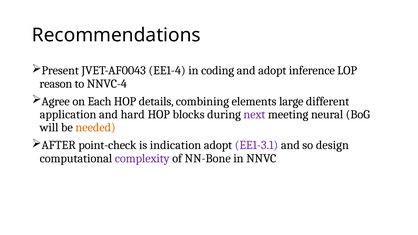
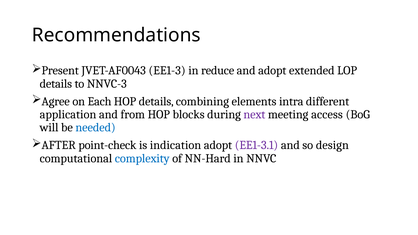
EE1-4: EE1-4 -> EE1-3
coding: coding -> reduce
inference: inference -> extended
reason at (56, 84): reason -> details
NNVC-4: NNVC-4 -> NNVC-3
large: large -> intra
hard: hard -> from
neural: neural -> access
needed colour: orange -> blue
complexity colour: purple -> blue
NN-Bone: NN-Bone -> NN-Hard
